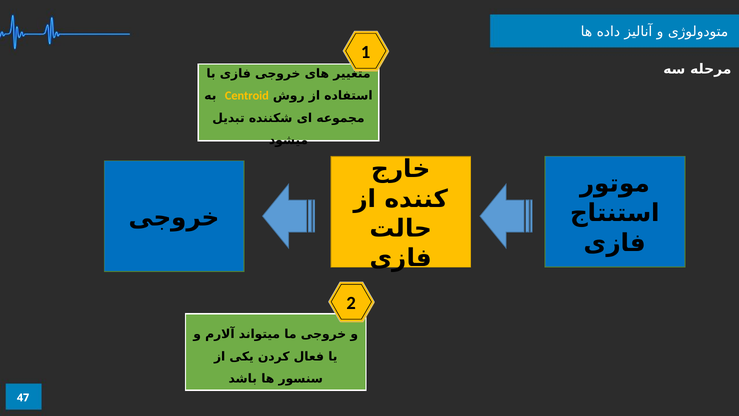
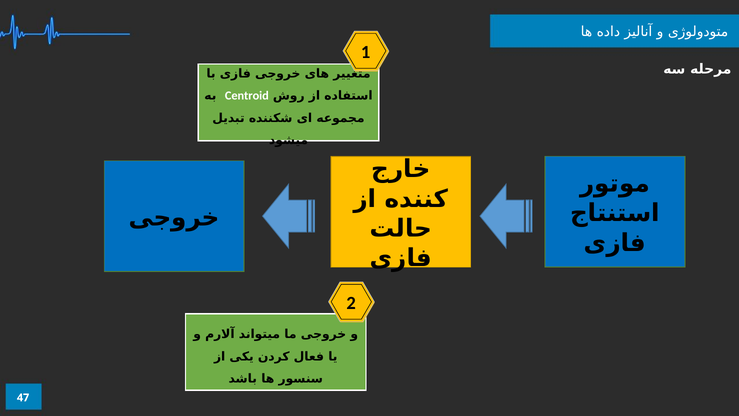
Centroid colour: yellow -> white
